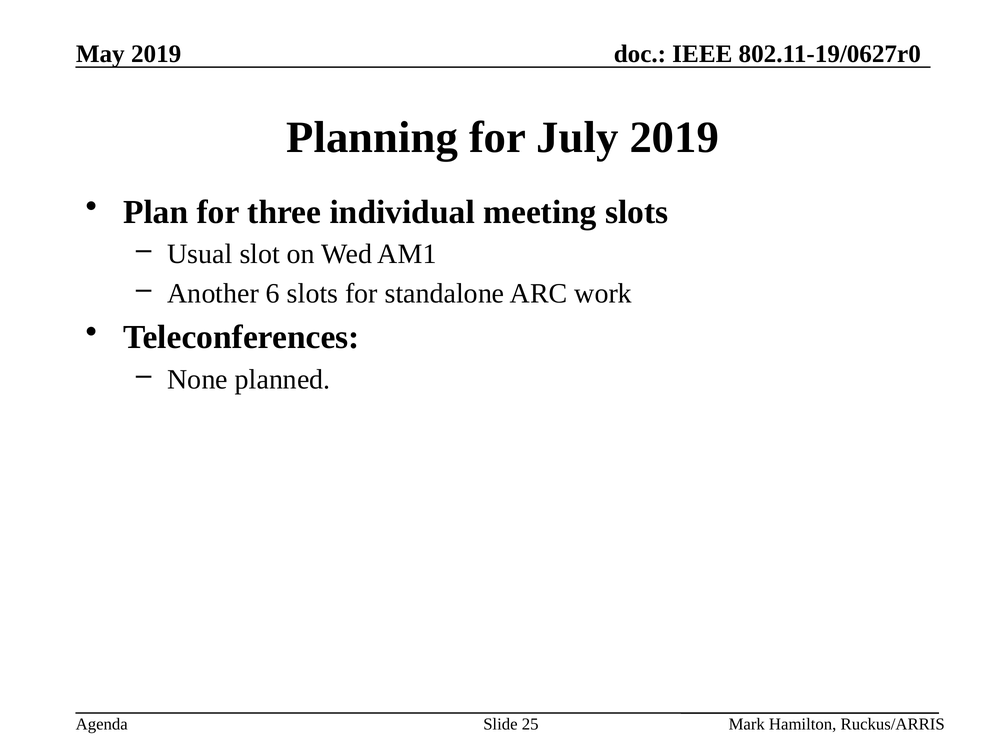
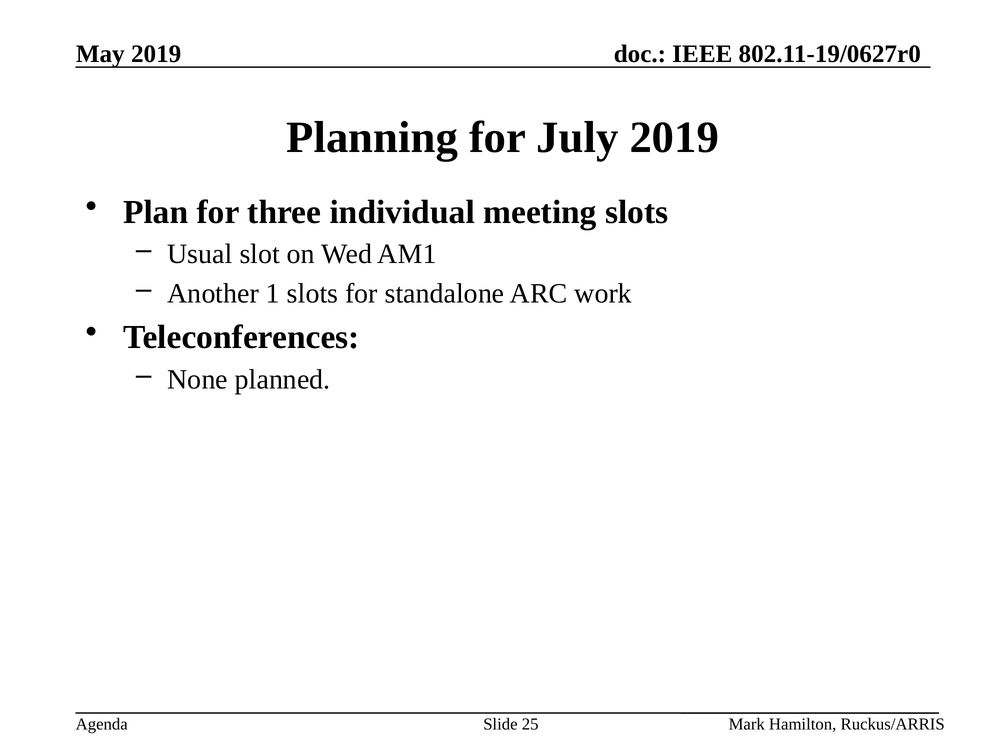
6: 6 -> 1
